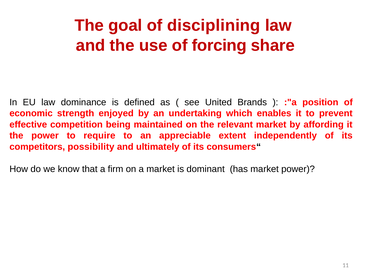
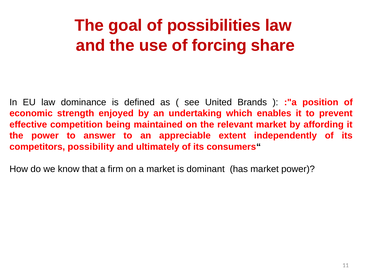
disciplining: disciplining -> possibilities
require: require -> answer
